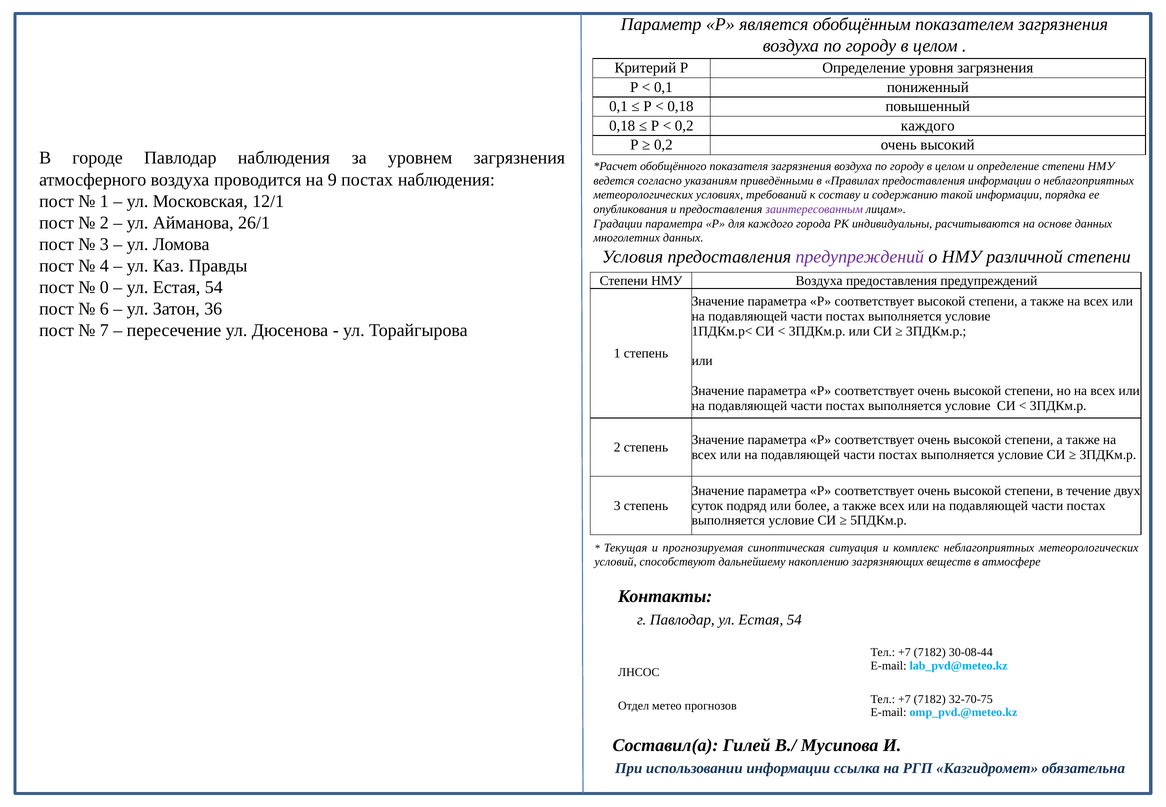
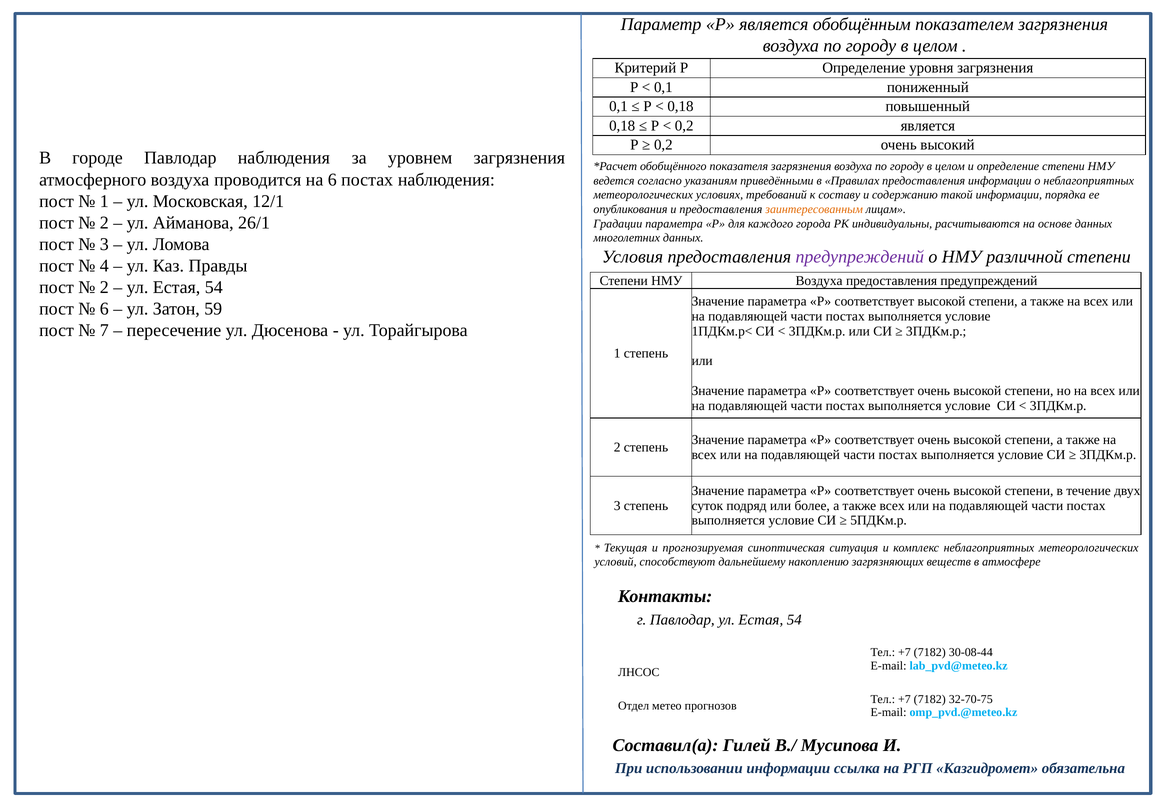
0,2 каждого: каждого -> является
на 9: 9 -> 6
заинтересованным colour: purple -> orange
0 at (104, 287): 0 -> 2
36: 36 -> 59
